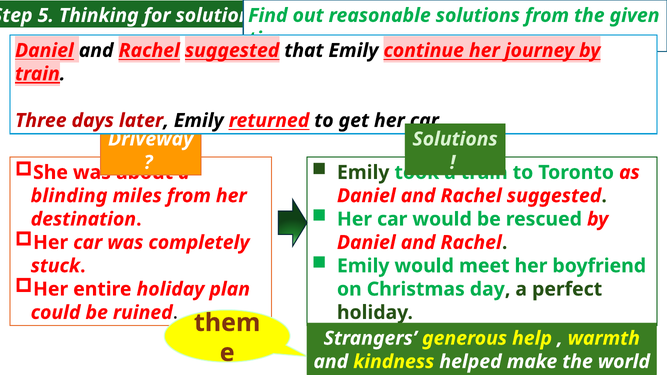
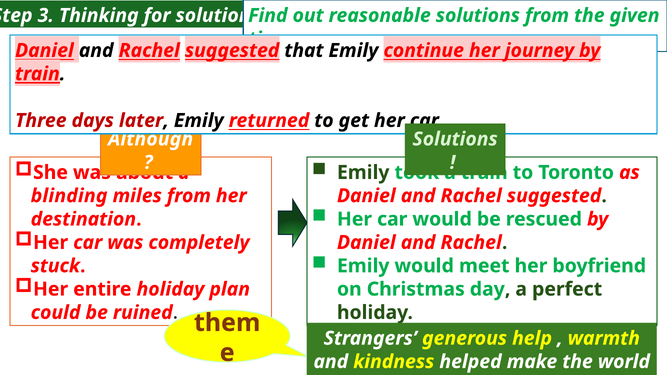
5: 5 -> 3
Driveway: Driveway -> Although
